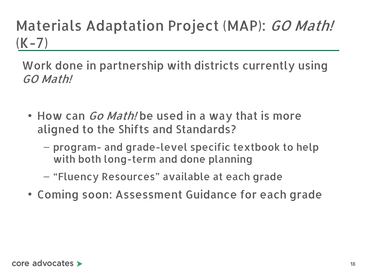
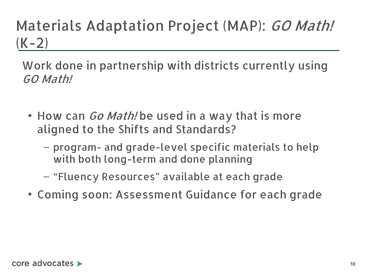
K-7: K-7 -> K-2
specific textbook: textbook -> materials
